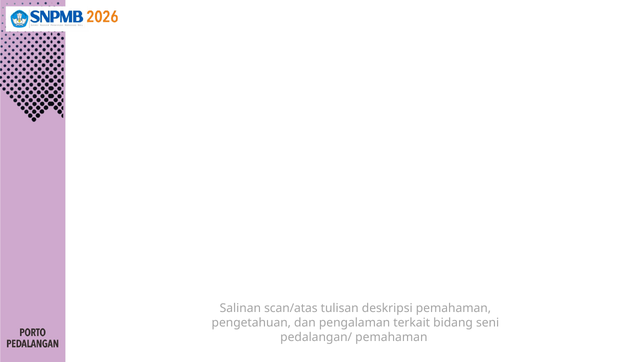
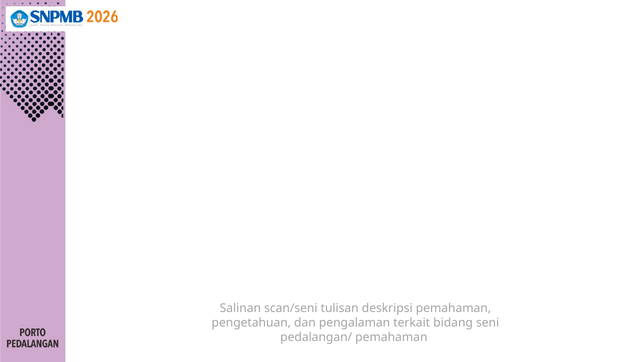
scan/atas: scan/atas -> scan/seni
